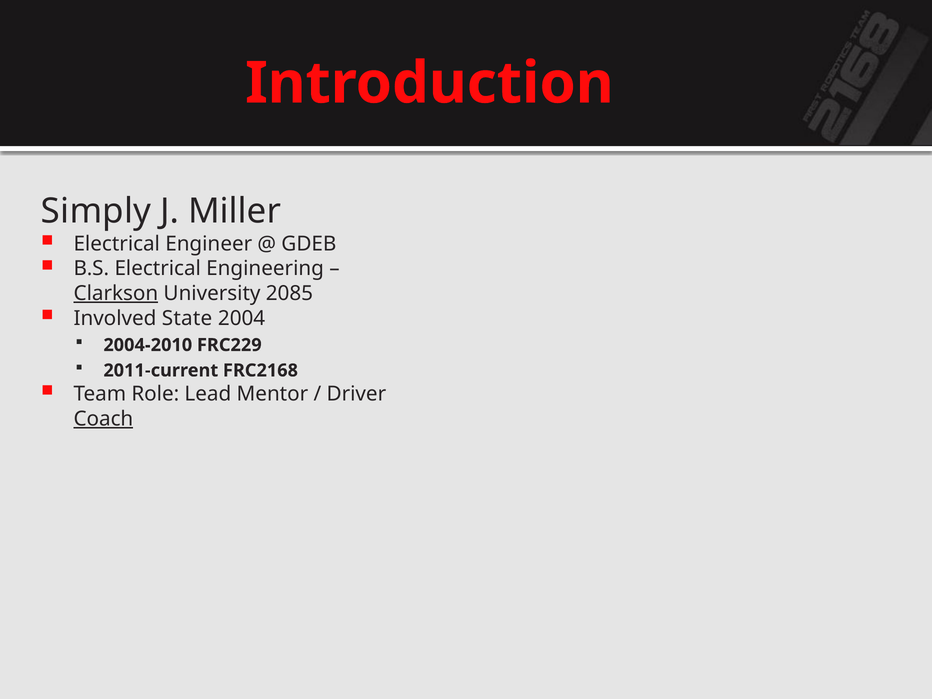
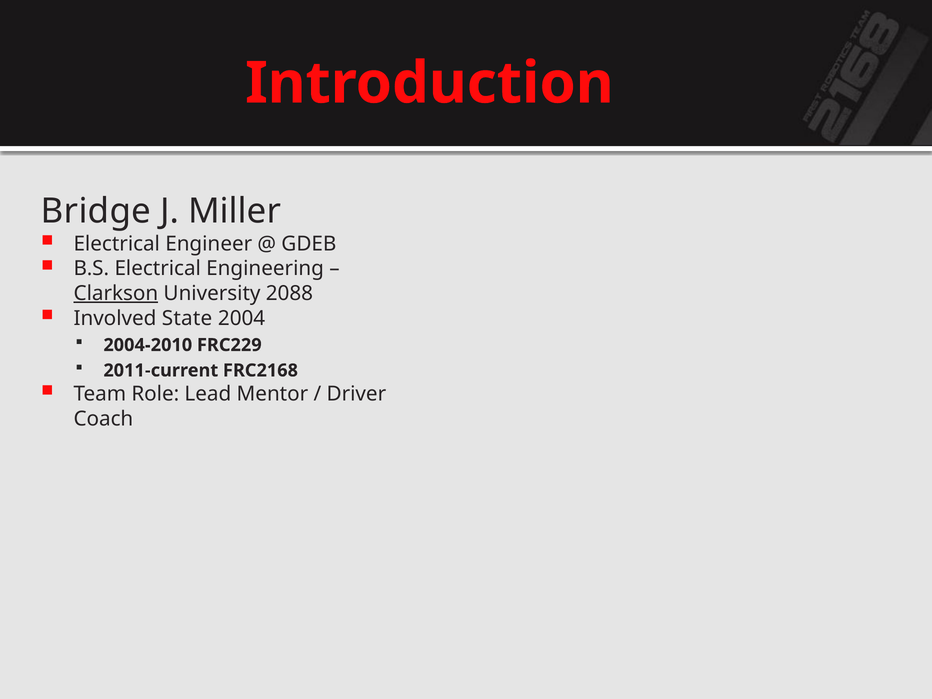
Simply: Simply -> Bridge
2085: 2085 -> 2088
Coach underline: present -> none
